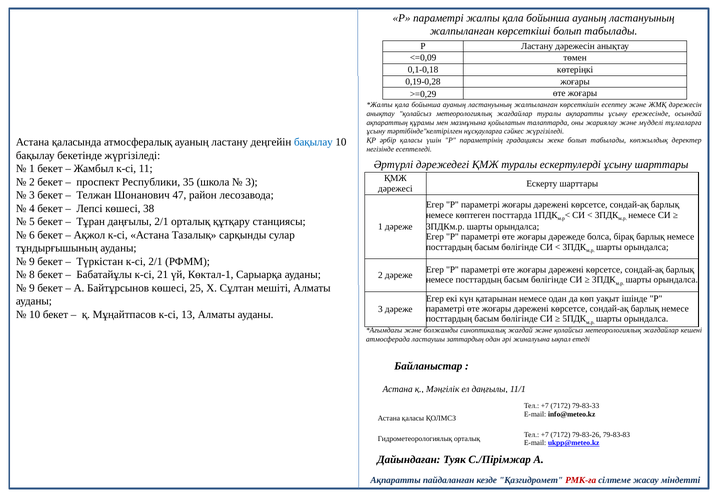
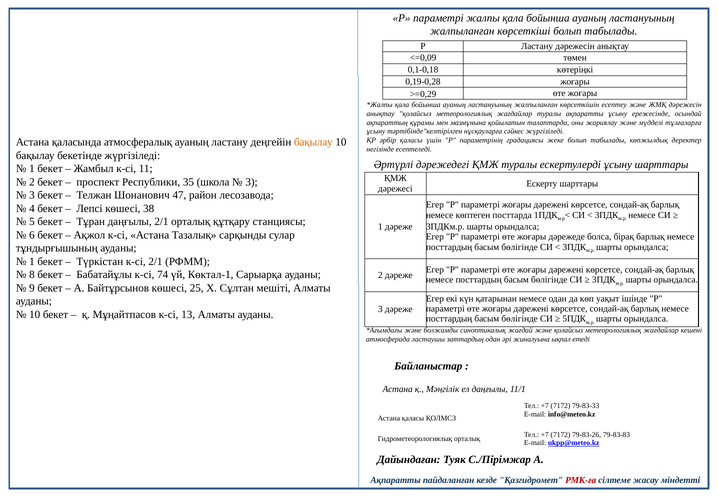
бақылау at (313, 142) colour: blue -> orange
9 at (32, 262): 9 -> 1
21: 21 -> 74
